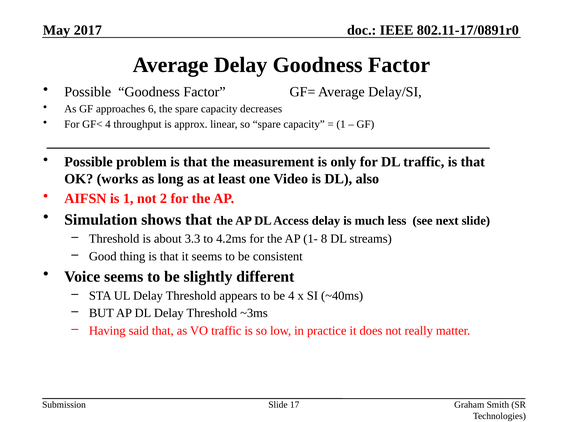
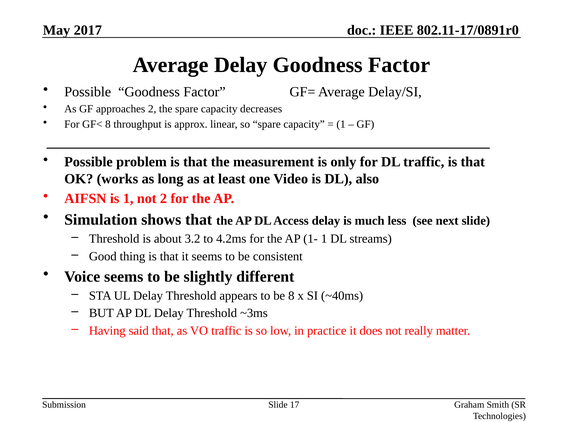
approaches 6: 6 -> 2
GF< 4: 4 -> 8
3.3: 3.3 -> 3.2
1- 8: 8 -> 1
be 4: 4 -> 8
